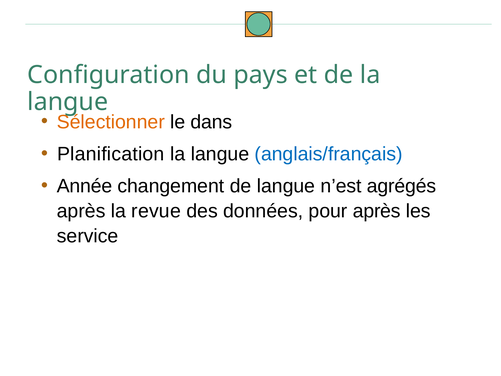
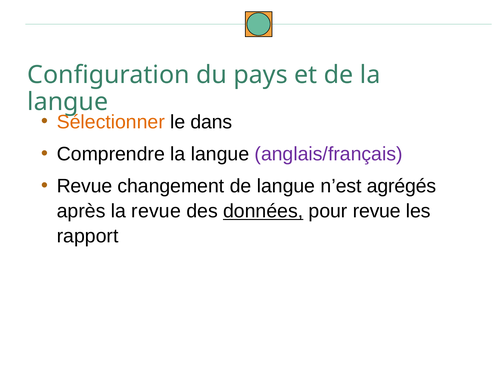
Planification: Planification -> Comprendre
anglais/français colour: blue -> purple
Année at (85, 186): Année -> Revue
données underline: none -> present
pour après: après -> revue
service: service -> rapport
